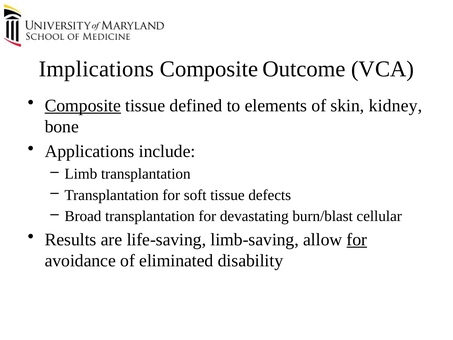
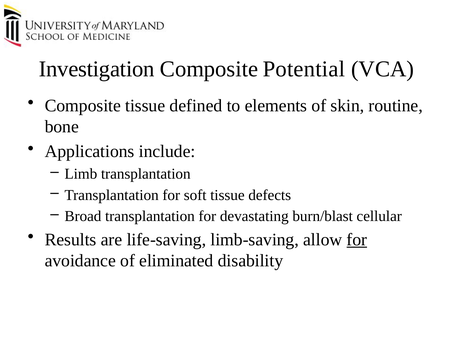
Implications: Implications -> Investigation
Outcome: Outcome -> Potential
Composite at (83, 105) underline: present -> none
kidney: kidney -> routine
